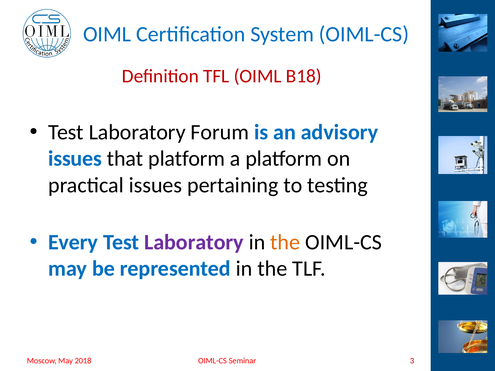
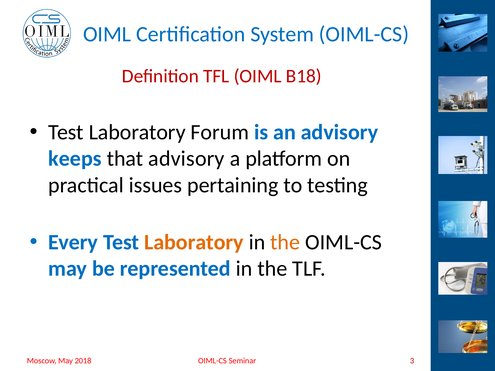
issues at (75, 159): issues -> keeps
that platform: platform -> advisory
Laboratory at (194, 242) colour: purple -> orange
